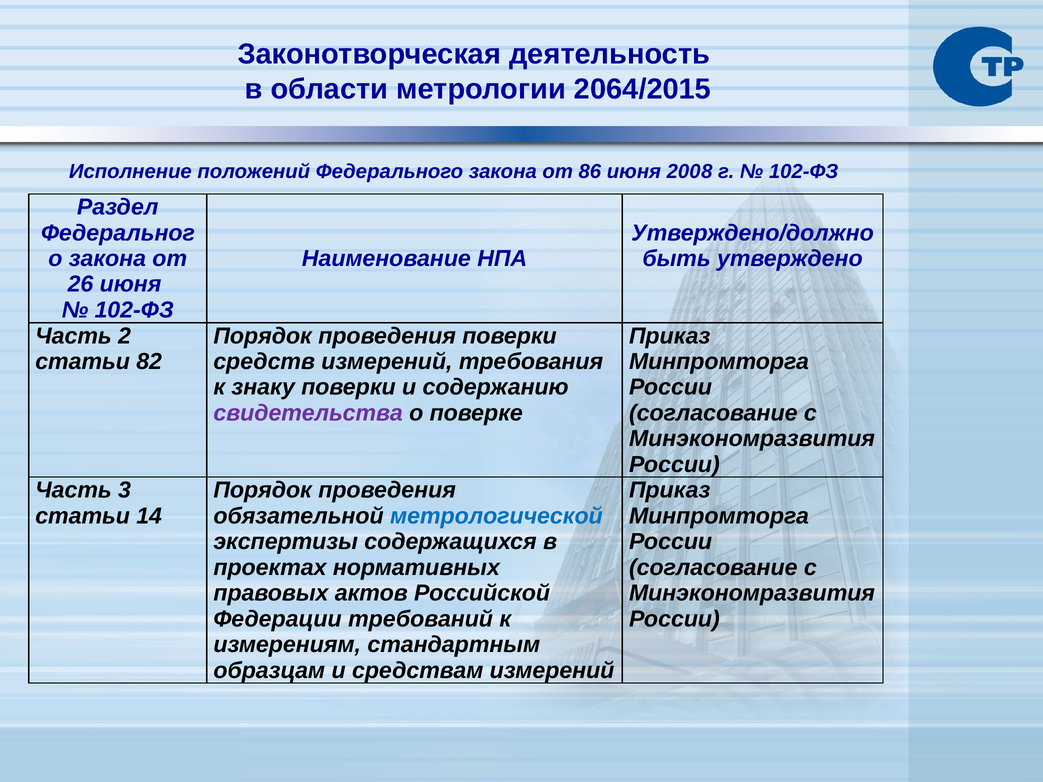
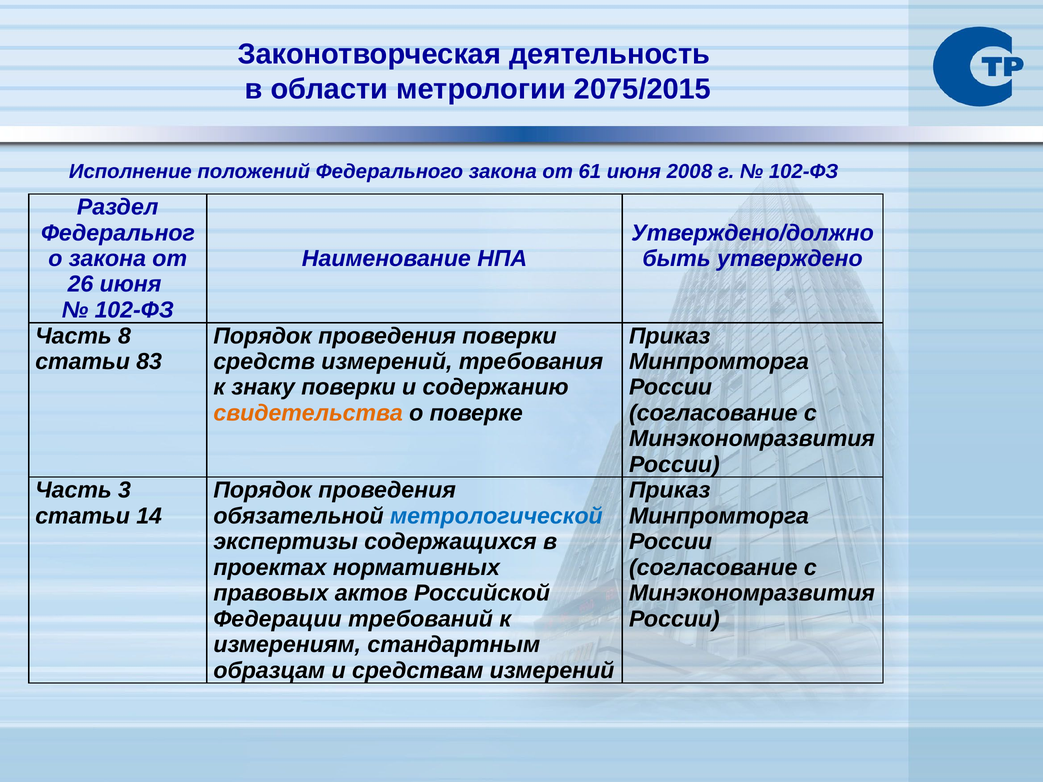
2064/2015: 2064/2015 -> 2075/2015
86: 86 -> 61
2: 2 -> 8
82: 82 -> 83
свидетельства colour: purple -> orange
